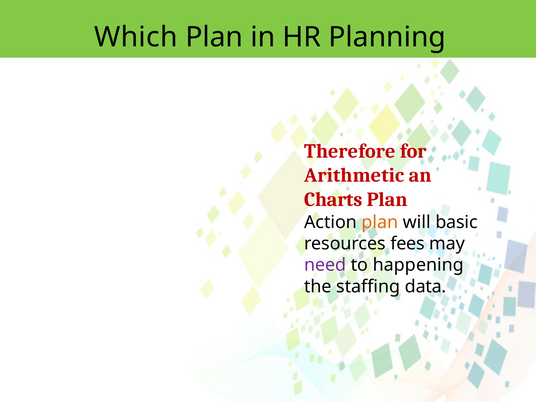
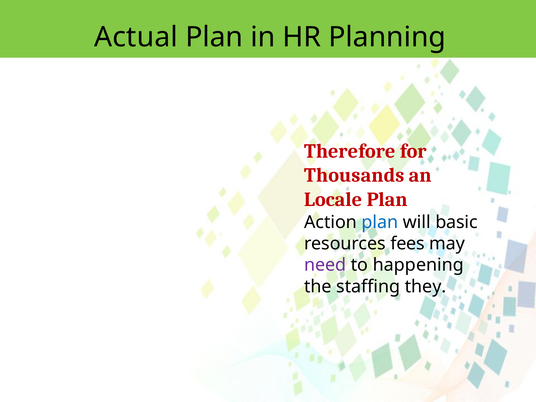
Which: Which -> Actual
Arithmetic: Arithmetic -> Thousands
Charts: Charts -> Locale
plan at (380, 222) colour: orange -> blue
data: data -> they
